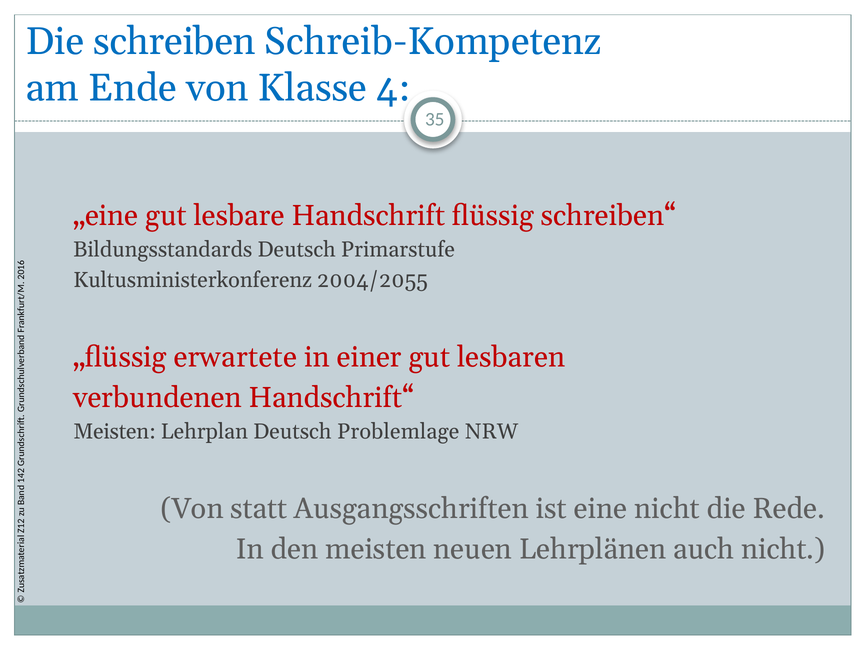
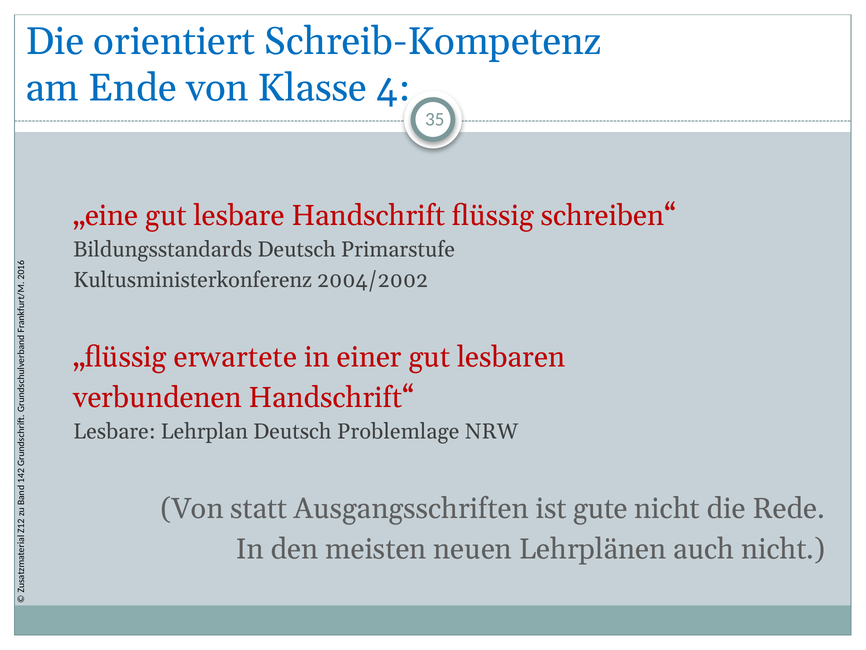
schreiben: schreiben -> orientiert
2004/2055: 2004/2055 -> 2004/2002
Meisten at (114, 431): Meisten -> Lesbare
eine: eine -> gute
